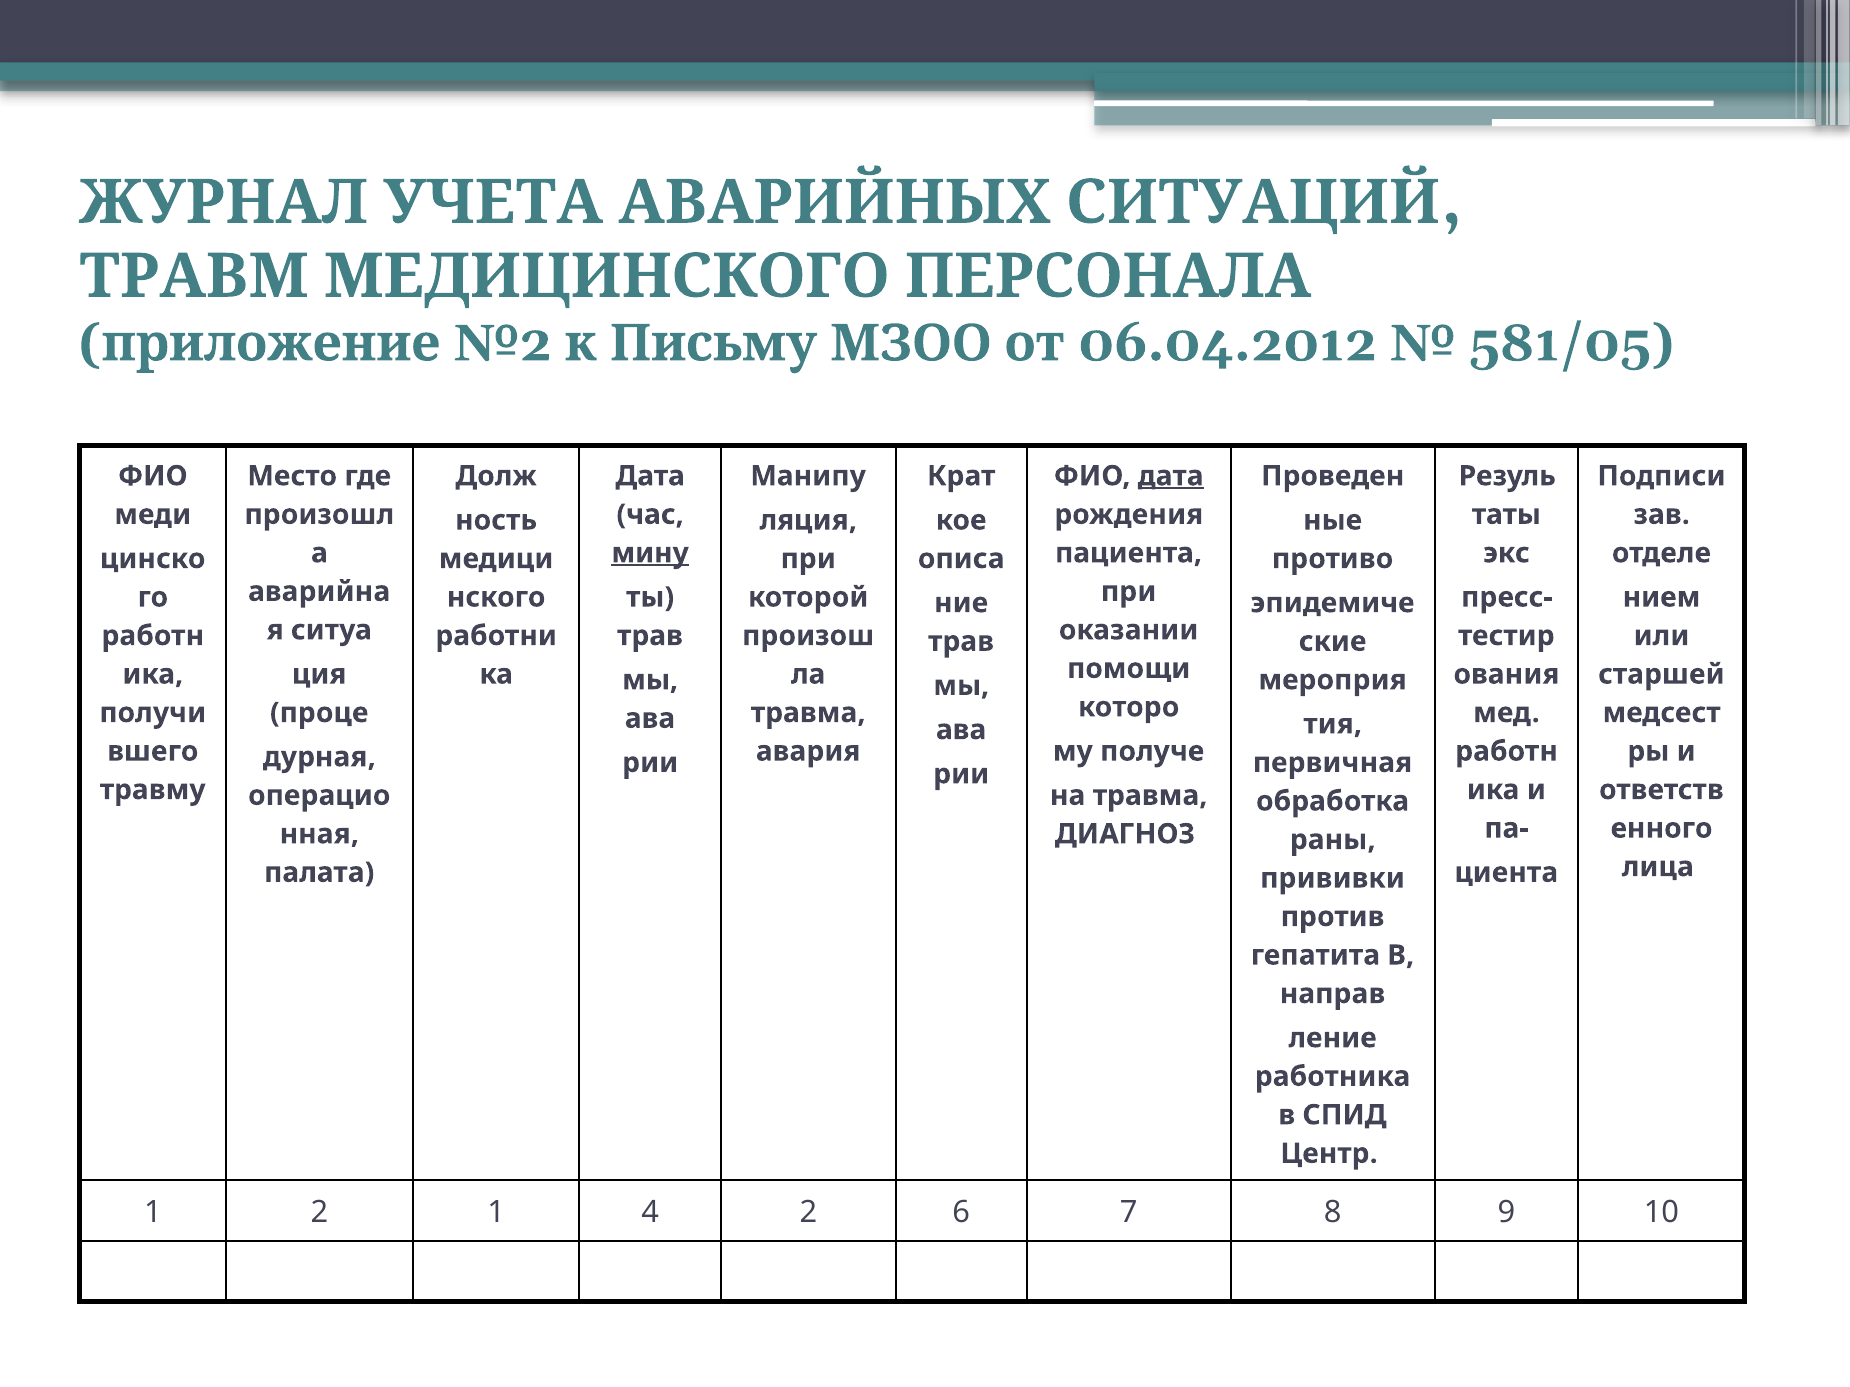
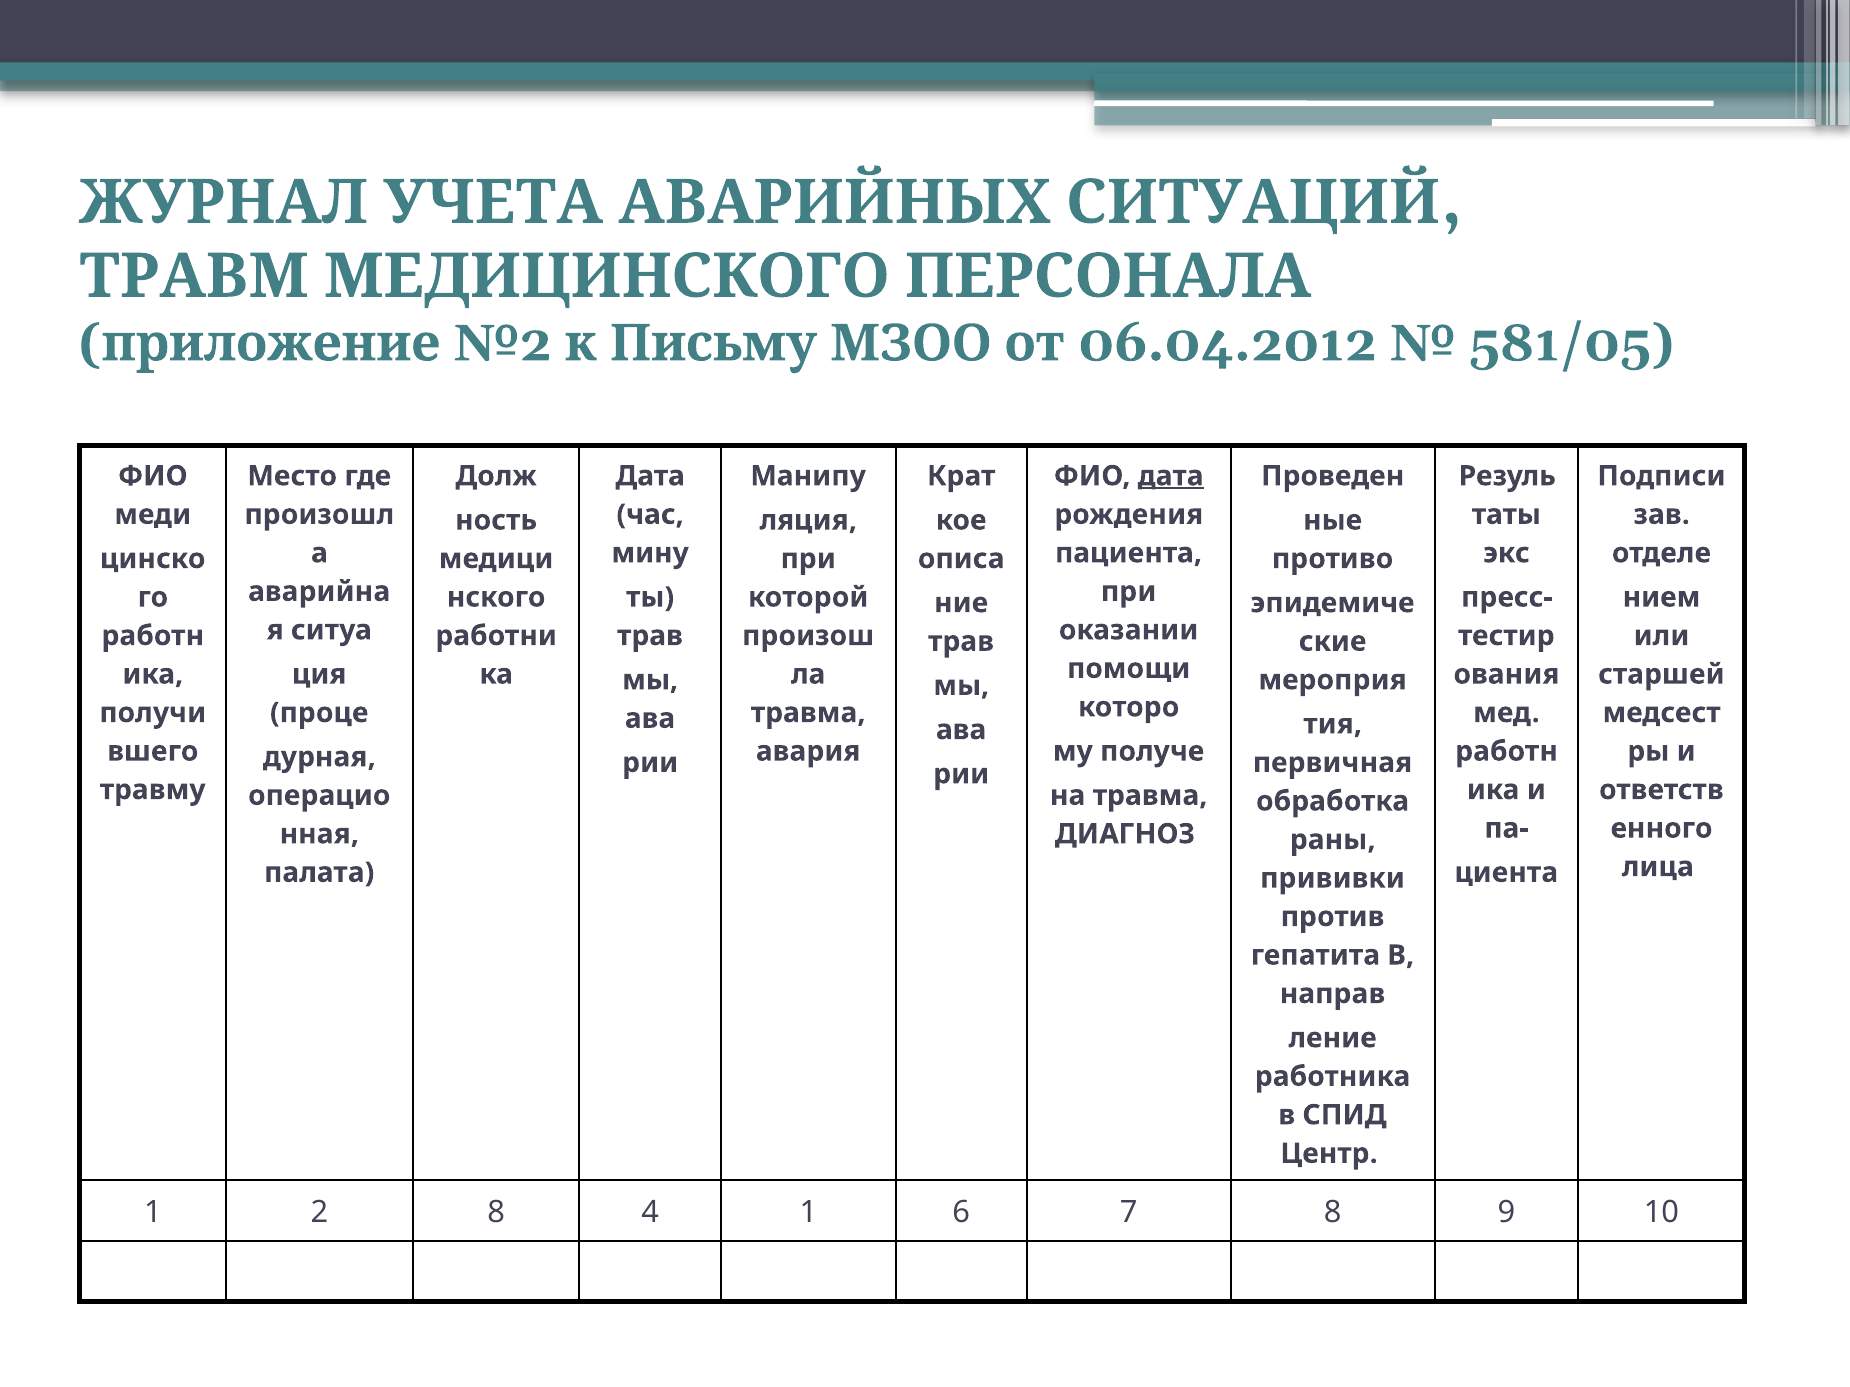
мину underline: present -> none
2 1: 1 -> 8
4 2: 2 -> 1
